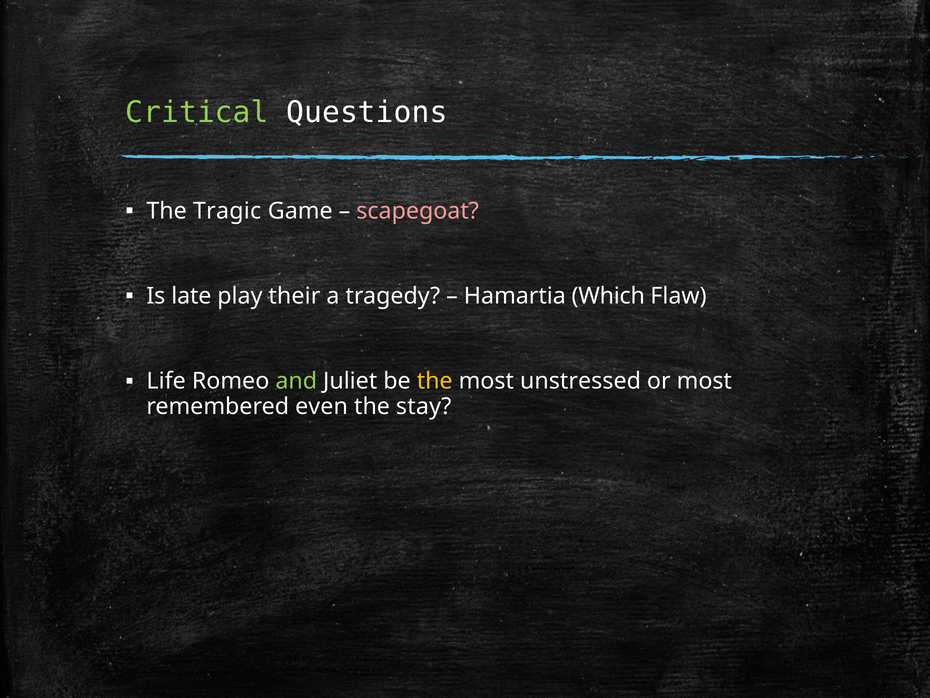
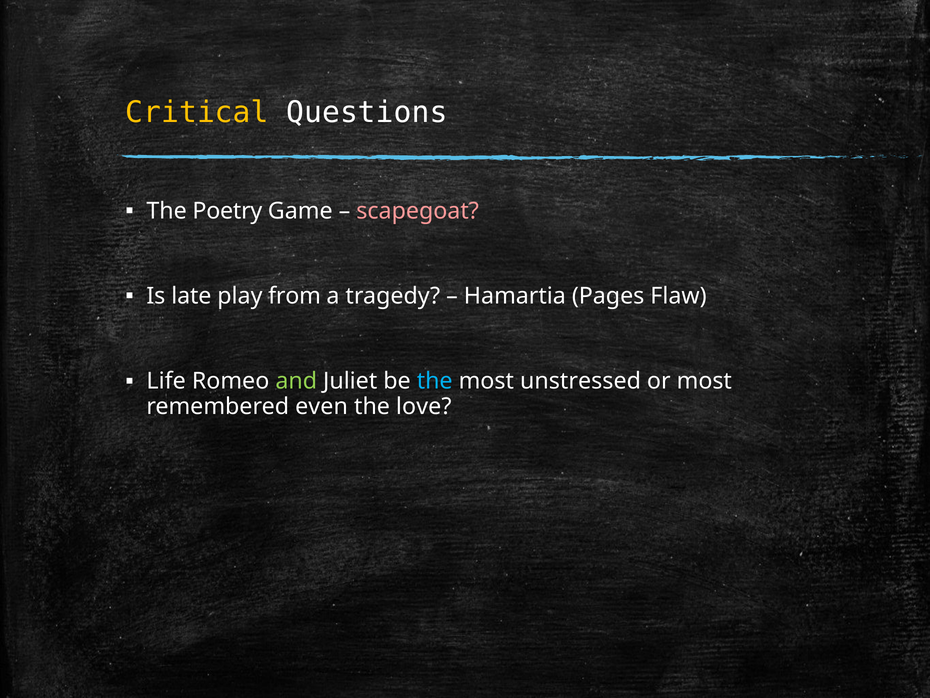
Critical colour: light green -> yellow
Tragic: Tragic -> Poetry
their: their -> from
Which: Which -> Pages
the at (435, 381) colour: yellow -> light blue
stay: stay -> love
